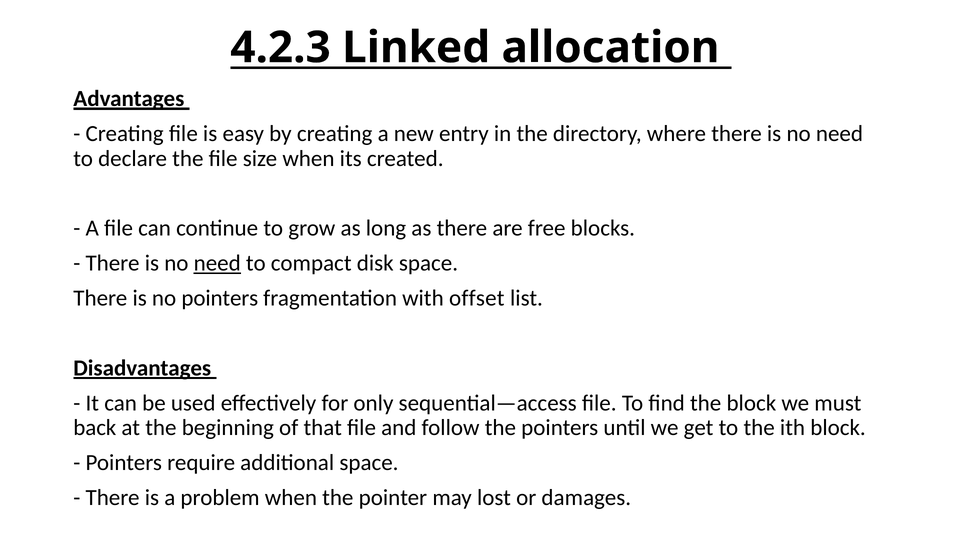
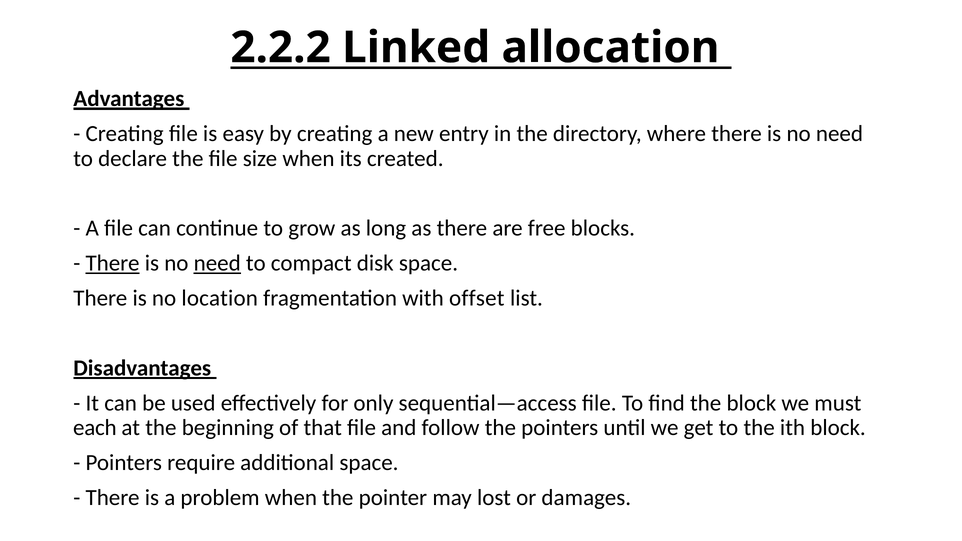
4.2.3: 4.2.3 -> 2.2.2
There at (113, 263) underline: none -> present
no pointers: pointers -> location
back: back -> each
